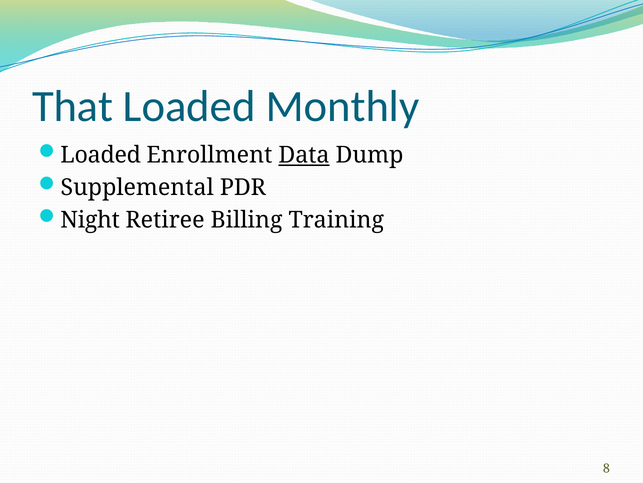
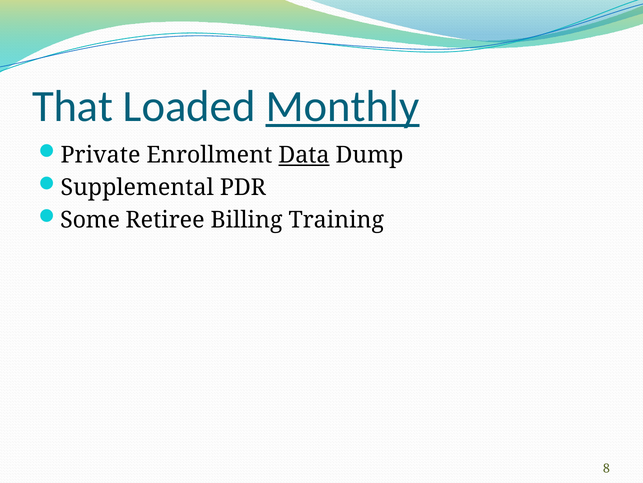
Monthly underline: none -> present
Loaded at (101, 155): Loaded -> Private
Night: Night -> Some
